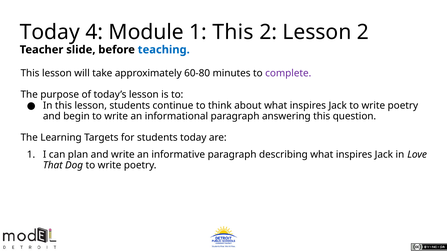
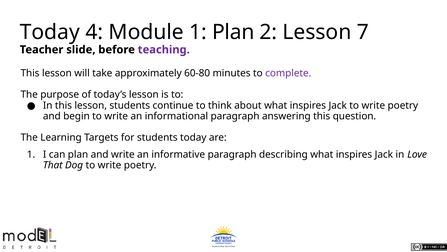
1 This: This -> Plan
Lesson 2: 2 -> 7
teaching colour: blue -> purple
